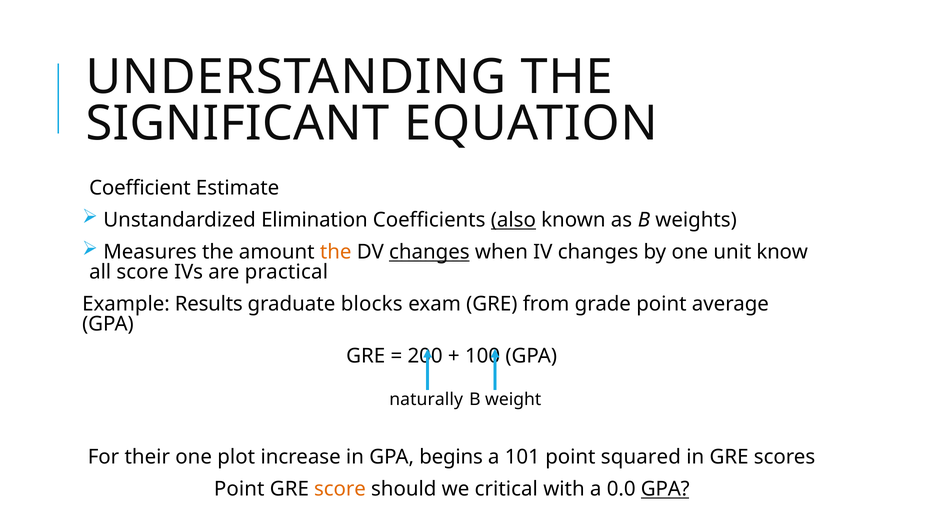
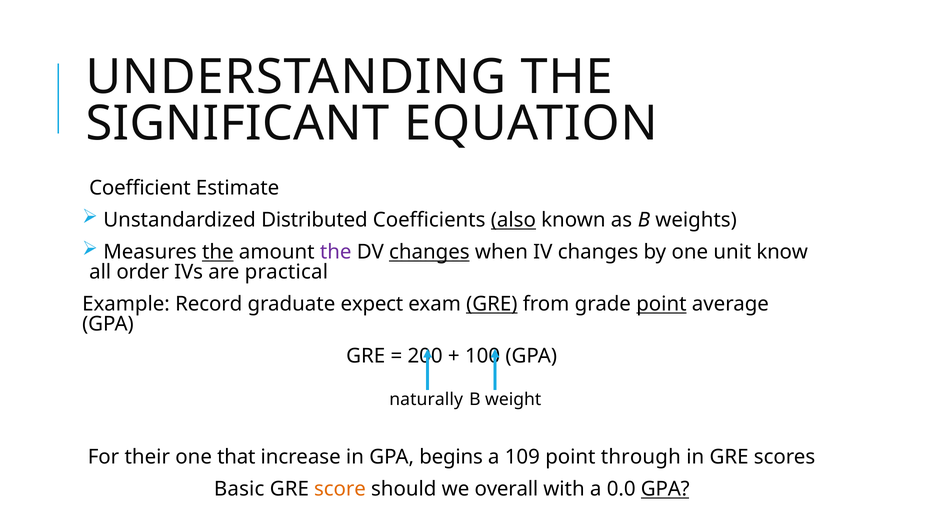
Elimination: Elimination -> Distributed
the at (218, 252) underline: none -> present
the at (336, 252) colour: orange -> purple
all score: score -> order
Results: Results -> Record
blocks: blocks -> expect
GRE at (492, 304) underline: none -> present
point at (661, 304) underline: none -> present
plot: plot -> that
101: 101 -> 109
squared: squared -> through
Point at (239, 490): Point -> Basic
critical: critical -> overall
